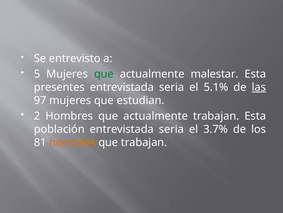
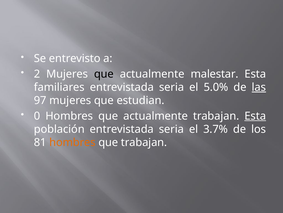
5: 5 -> 2
que at (104, 74) colour: green -> black
presentes: presentes -> familiares
5.1%: 5.1% -> 5.0%
2: 2 -> 0
Esta at (255, 116) underline: none -> present
